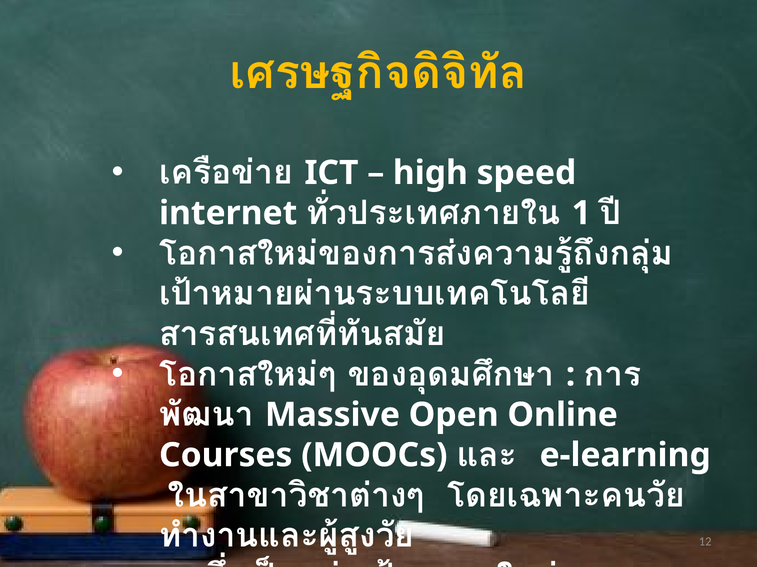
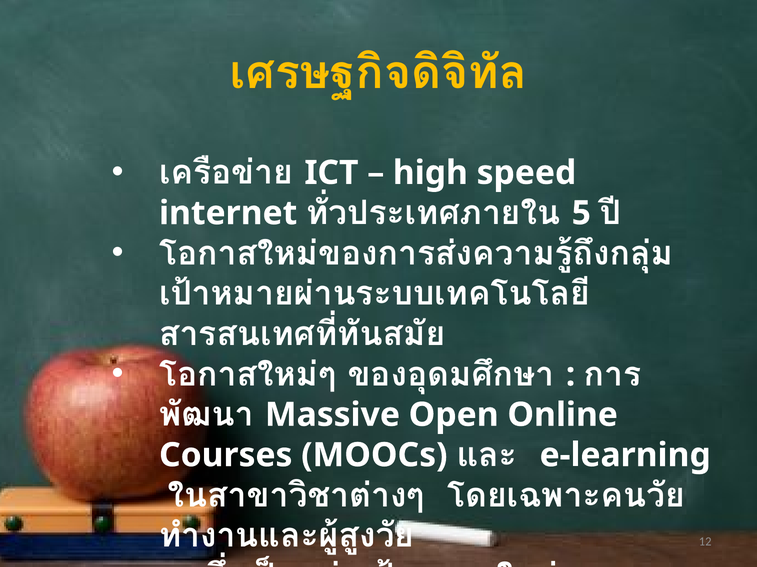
1: 1 -> 5
